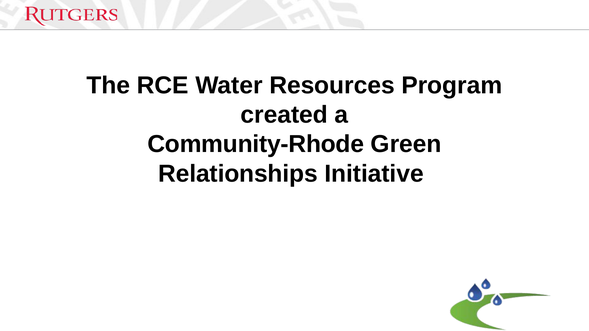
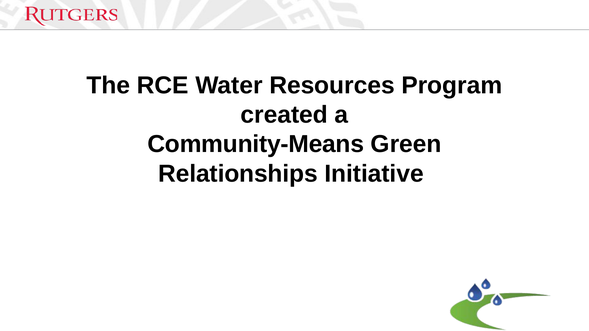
Community-Rhode: Community-Rhode -> Community-Means
